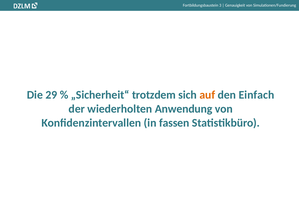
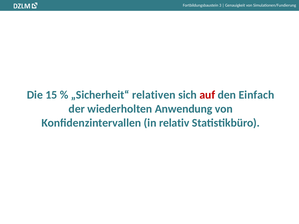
29: 29 -> 15
trotzdem: trotzdem -> relativen
auf colour: orange -> red
fassen: fassen -> relativ
